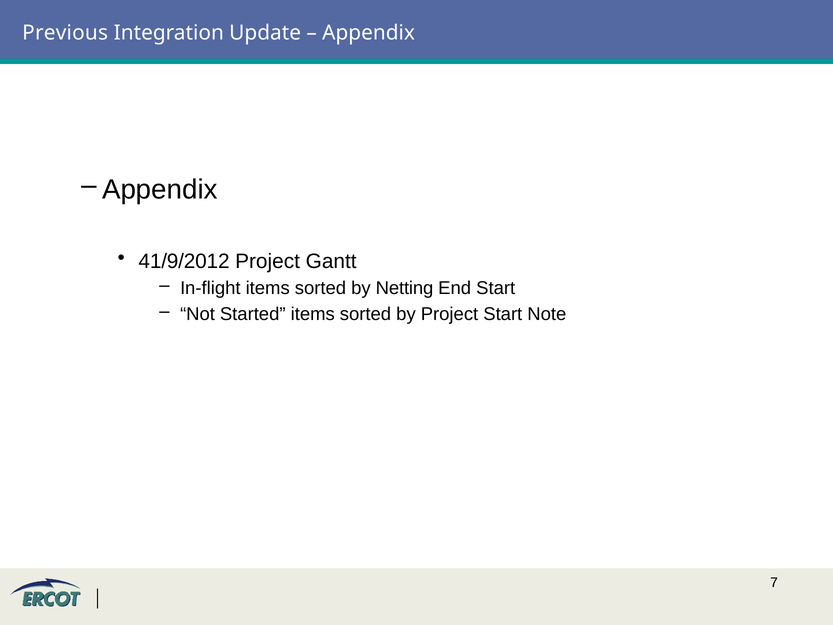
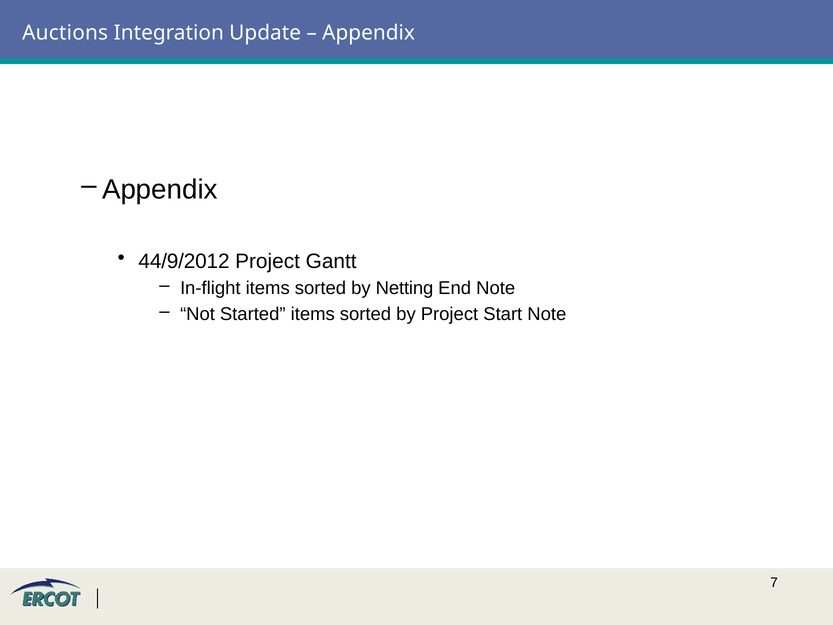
Previous: Previous -> Auctions
41/9/2012: 41/9/2012 -> 44/9/2012
End Start: Start -> Note
